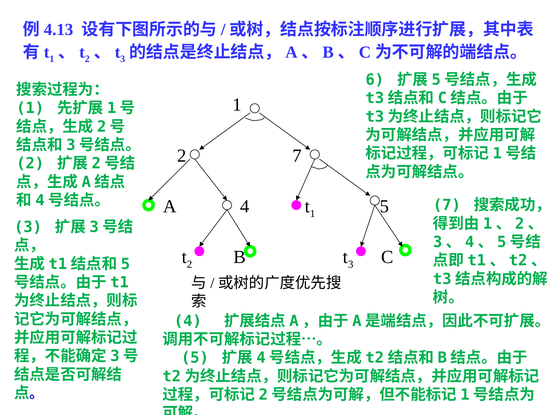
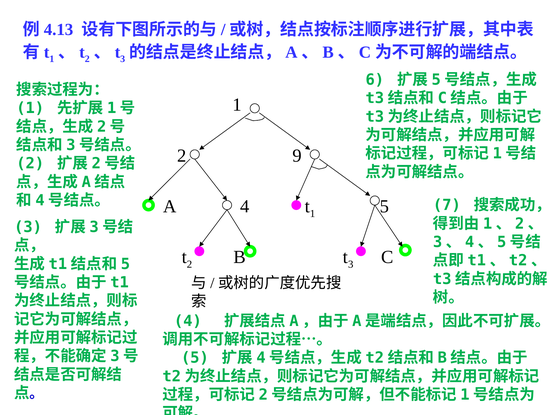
2 7: 7 -> 9
